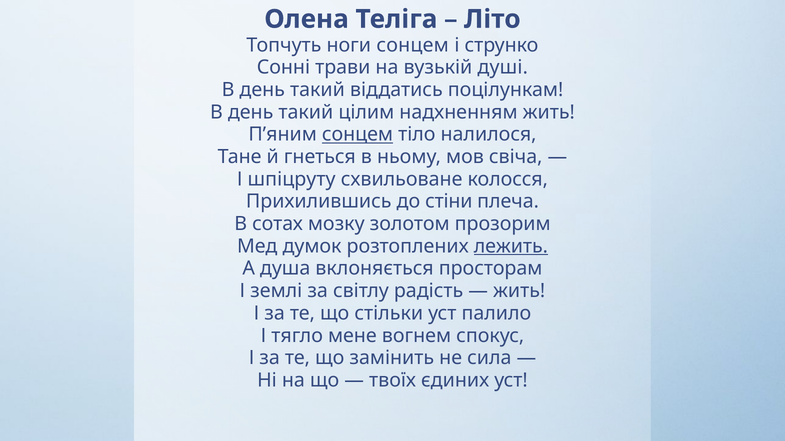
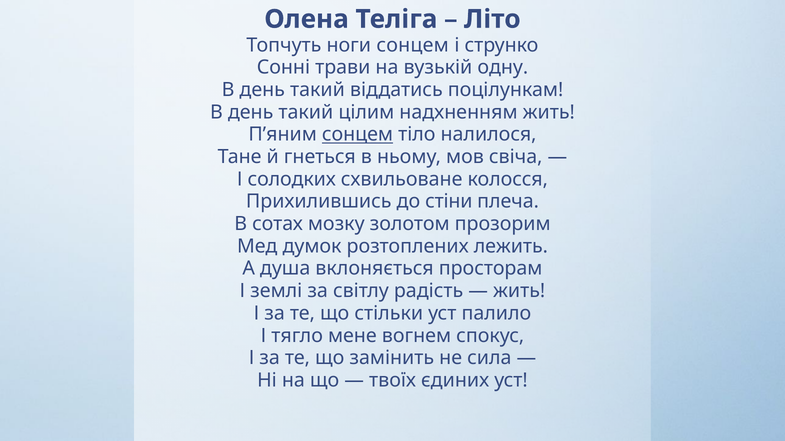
душі: душі -> одну
шпiцруту: шпiцруту -> солодких
лежить underline: present -> none
